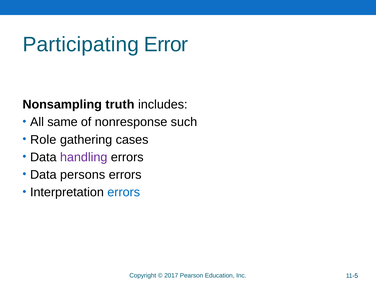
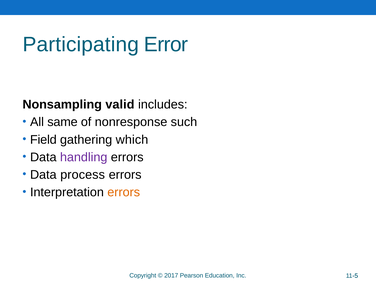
truth: truth -> valid
Role: Role -> Field
cases: cases -> which
persons: persons -> process
errors at (124, 192) colour: blue -> orange
